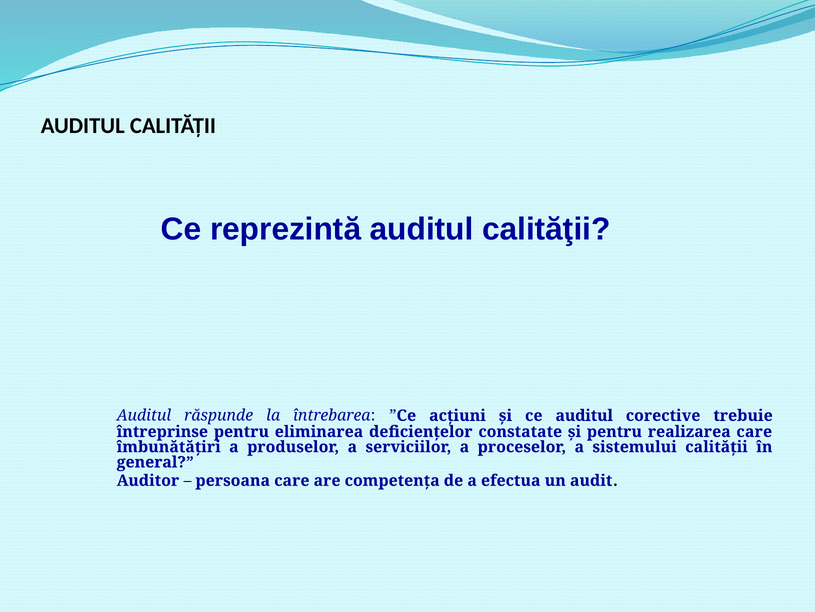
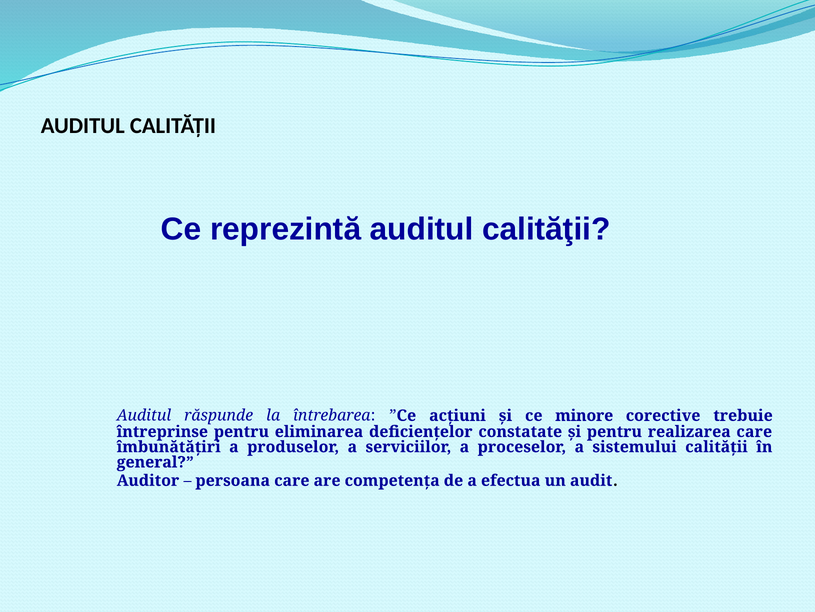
ce auditul: auditul -> minore
